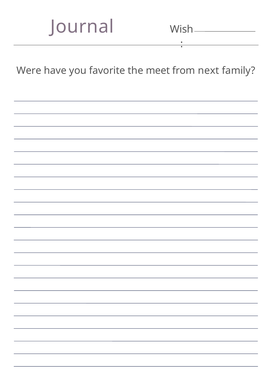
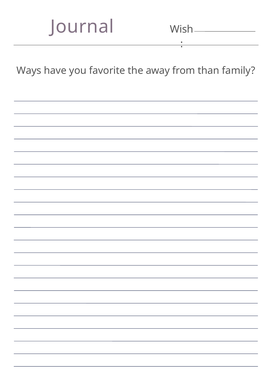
Were: Were -> Ways
meet: meet -> away
next: next -> than
